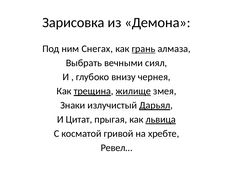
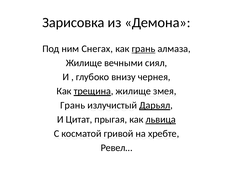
Выбрать at (84, 63): Выбрать -> Жилище
жилище at (133, 91) underline: present -> none
Знаки at (73, 105): Знаки -> Грань
